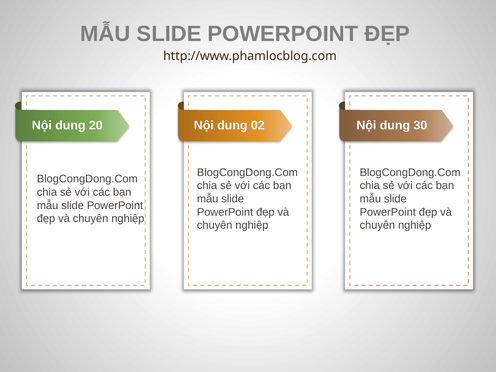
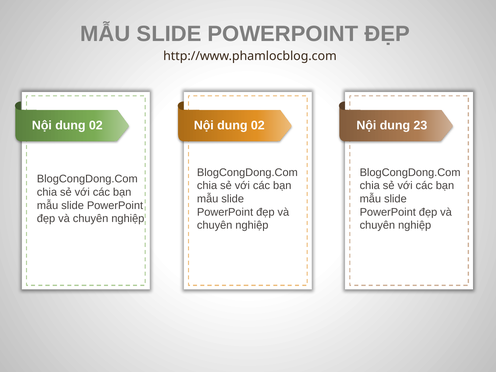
20 at (96, 125): 20 -> 02
30: 30 -> 23
